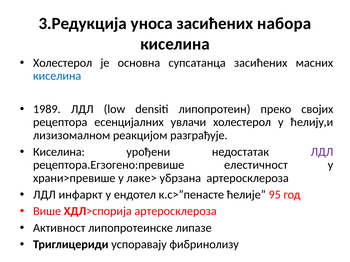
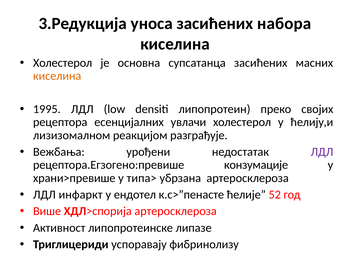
киселина at (57, 76) colour: blue -> orange
1989: 1989 -> 1995
Киселина at (59, 152): Киселина -> Вежбања
елестичност: елестичност -> конзумације
лаке>: лаке> -> типа>
95: 95 -> 52
